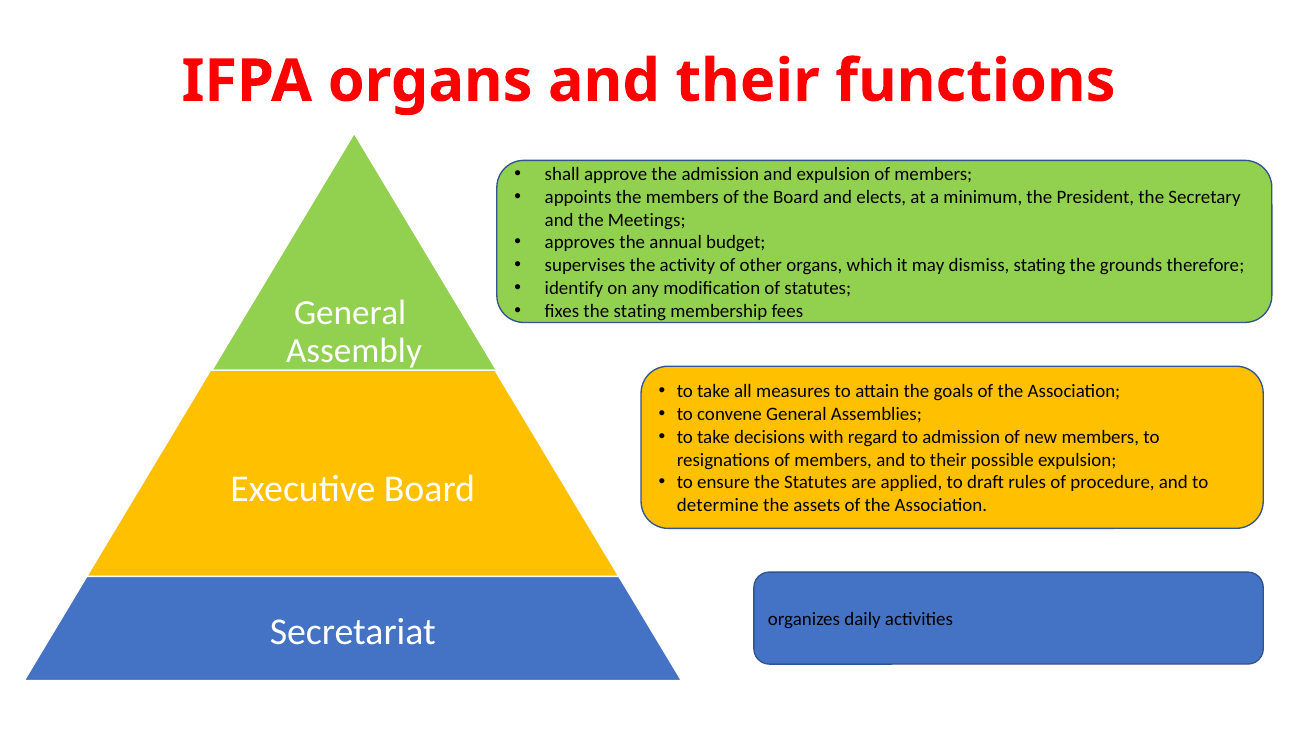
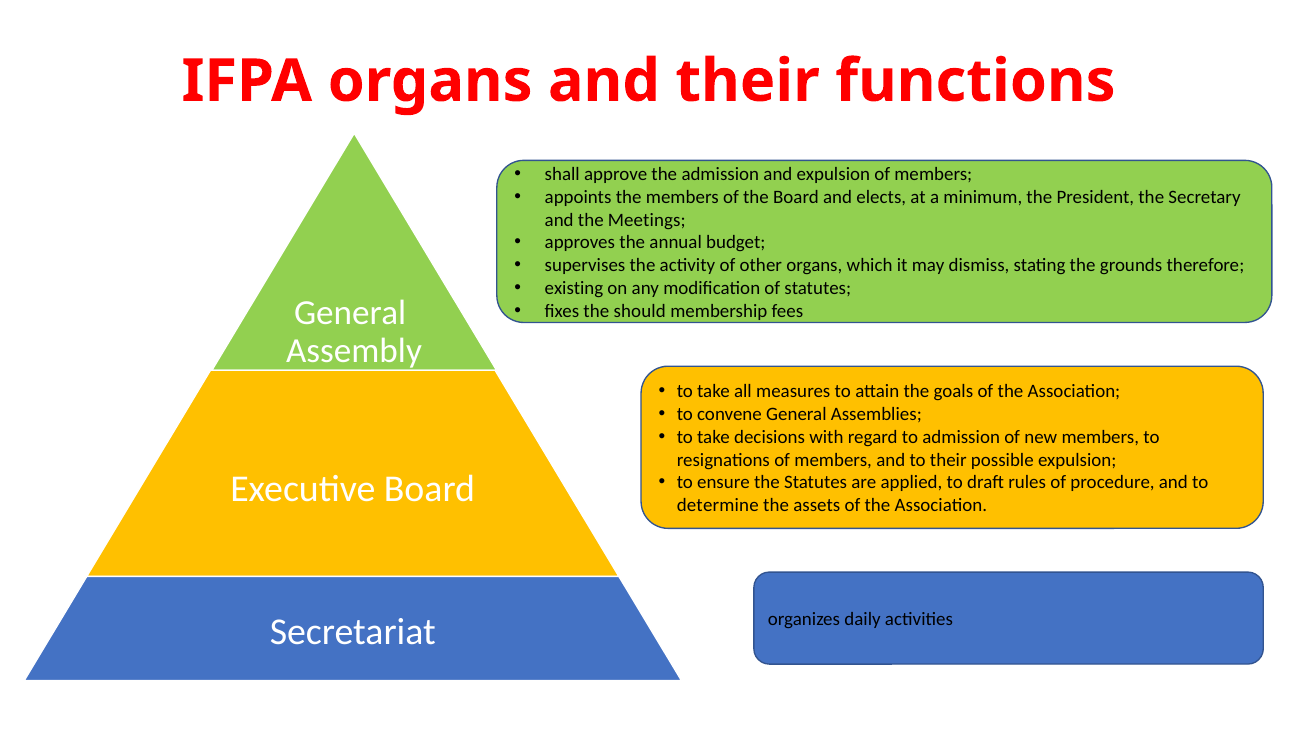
identify: identify -> existing
the stating: stating -> should
